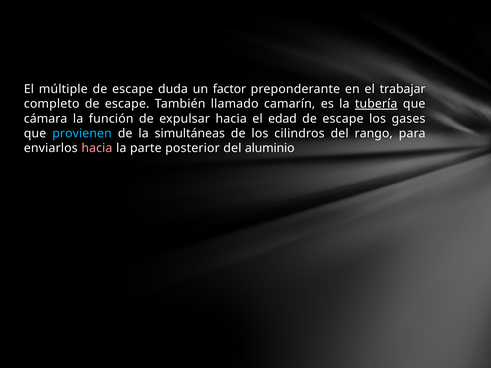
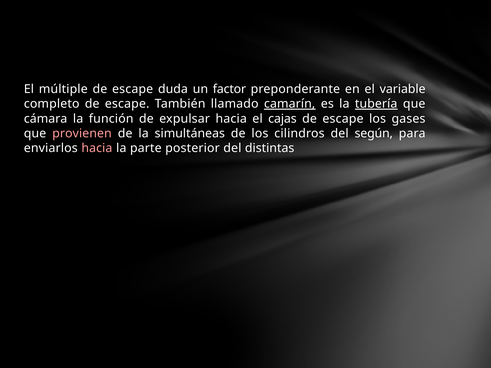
trabajar: trabajar -> variable
camarín underline: none -> present
edad: edad -> cajas
provienen colour: light blue -> pink
rango: rango -> según
aluminio: aluminio -> distintas
